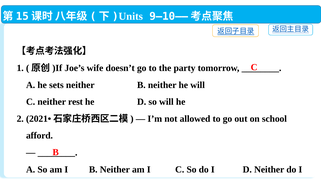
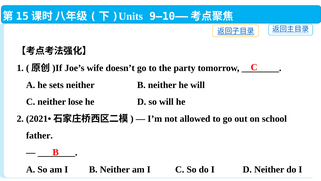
rest: rest -> lose
afford: afford -> father
